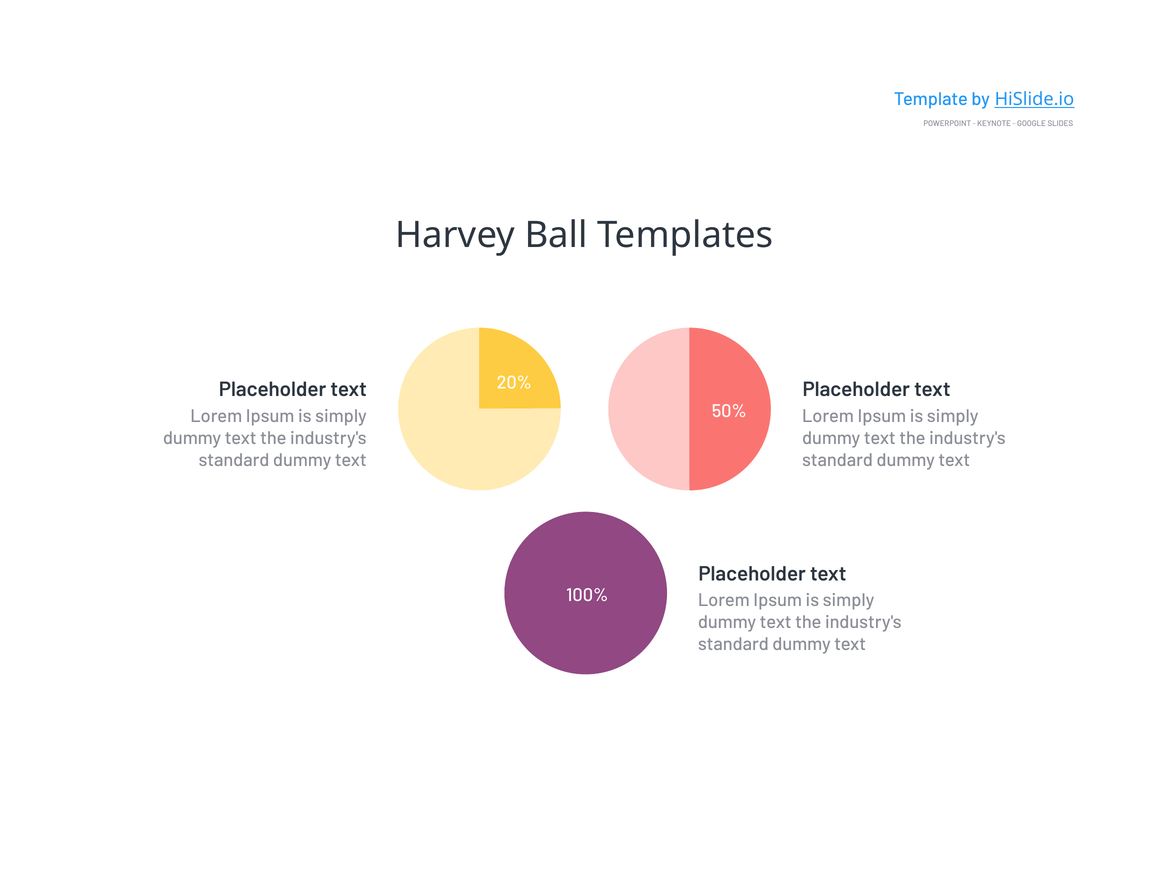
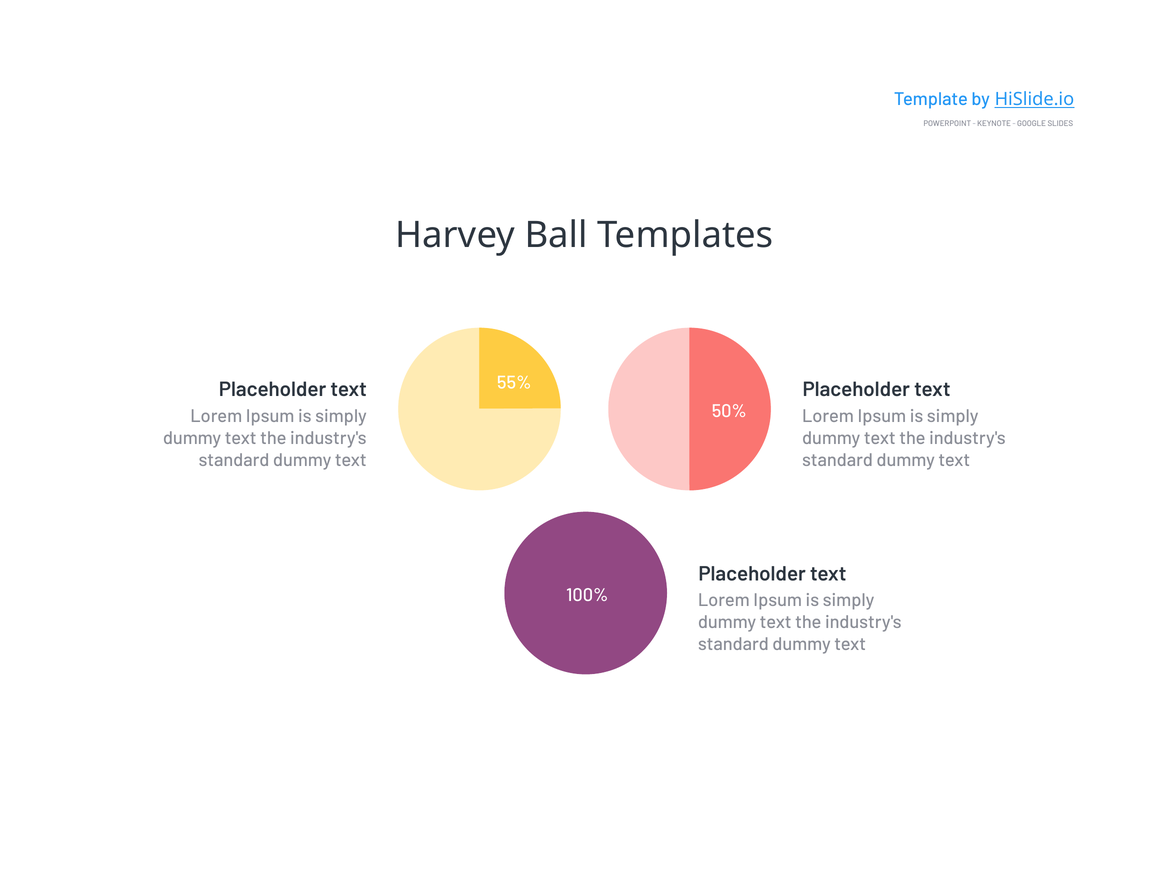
20%: 20% -> 55%
